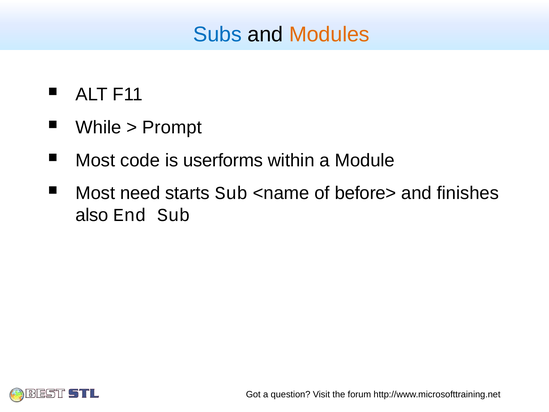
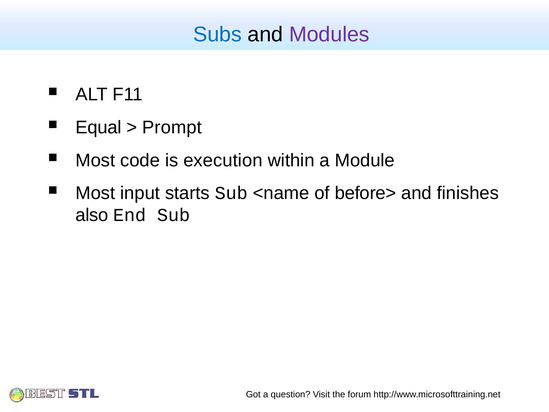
Modules colour: orange -> purple
While: While -> Equal
userforms: userforms -> execution
need: need -> input
